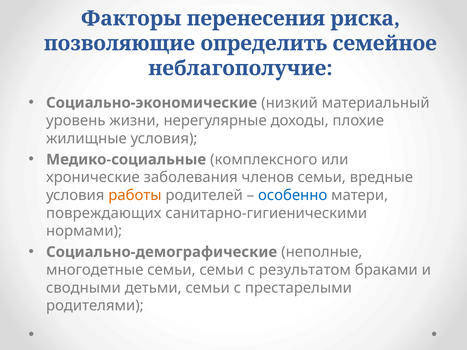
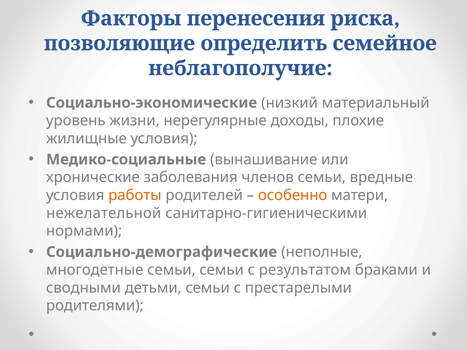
комплексного: комплексного -> вынашивание
особенно colour: blue -> orange
повреждающих: повреждающих -> нежелательной
